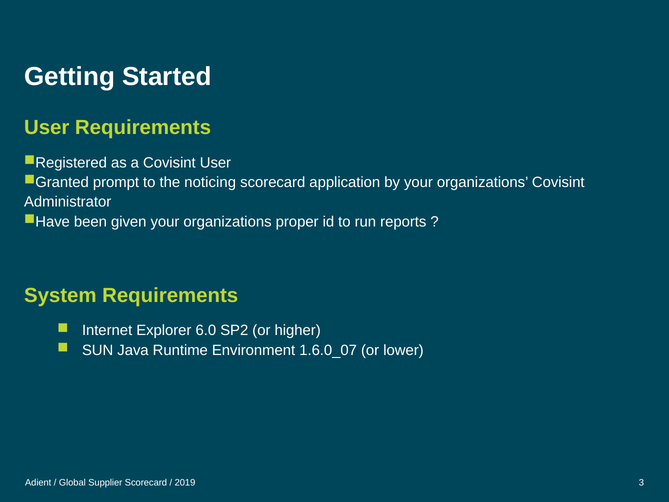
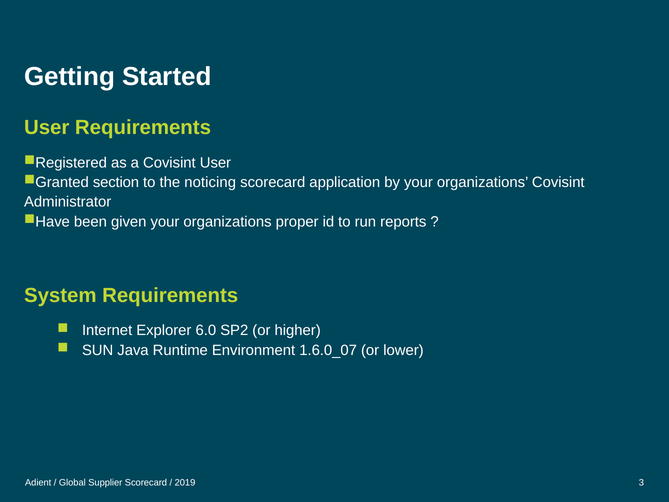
prompt: prompt -> section
